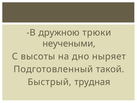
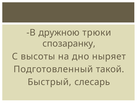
неучеными: неучеными -> спозаранку
трудная: трудная -> слесарь
